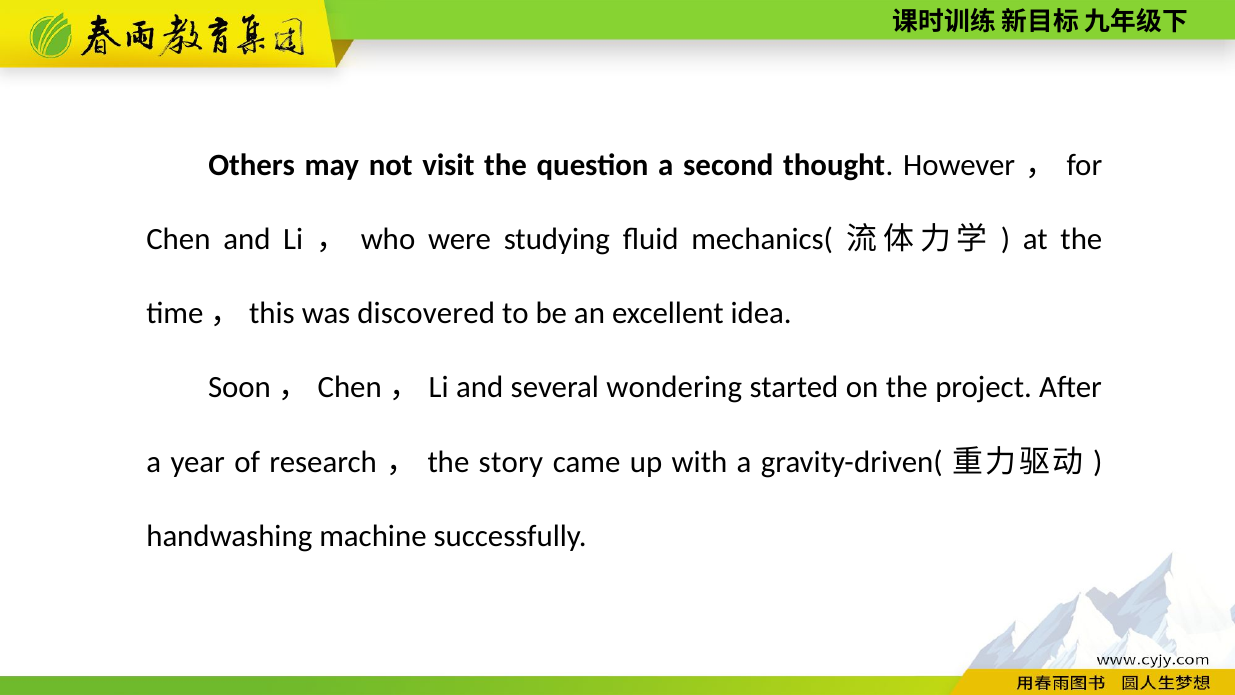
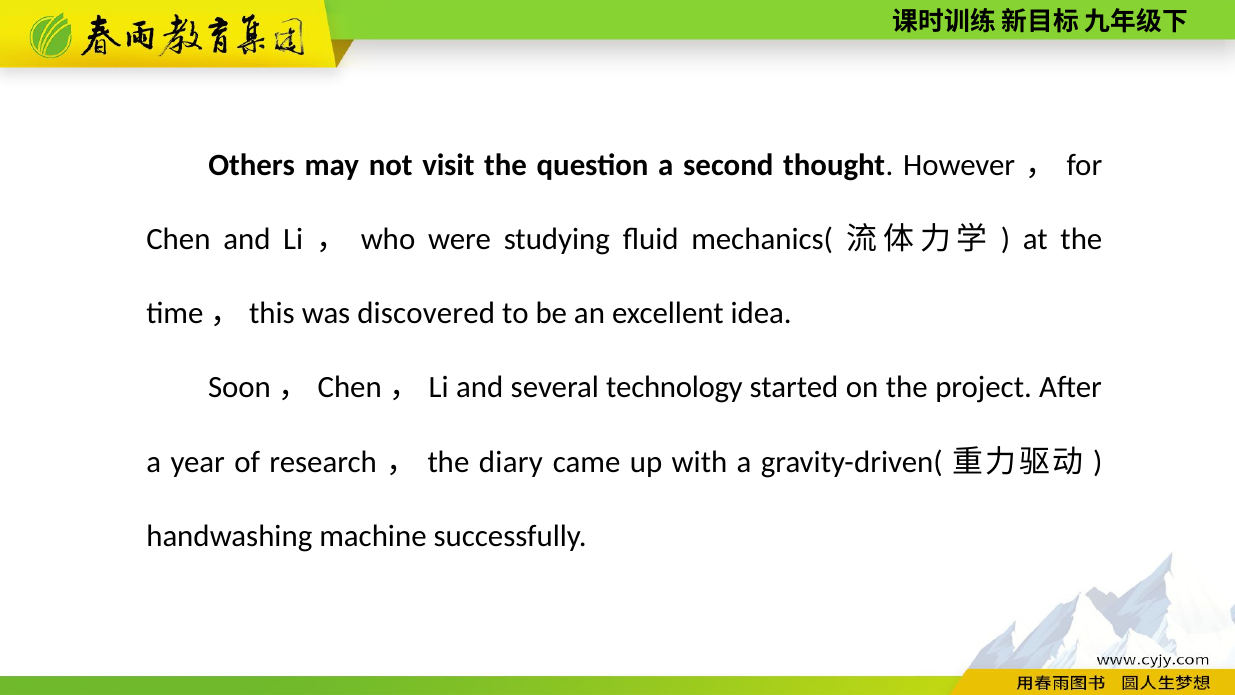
wondering: wondering -> technology
story: story -> diary
